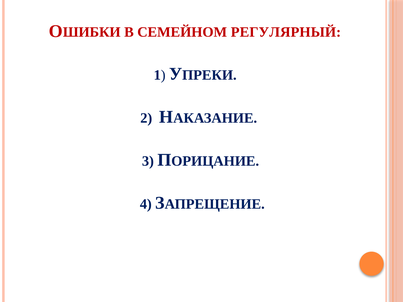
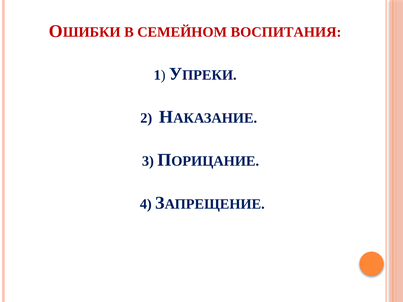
РЕГУЛЯРНЫЙ: РЕГУЛЯРНЫЙ -> ВОСПИТАНИЯ
